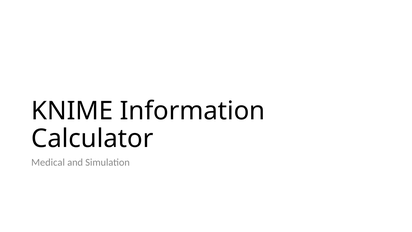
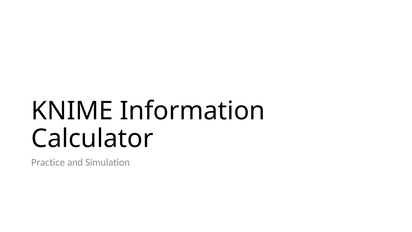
Medical: Medical -> Practice
